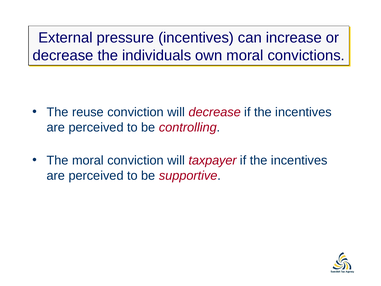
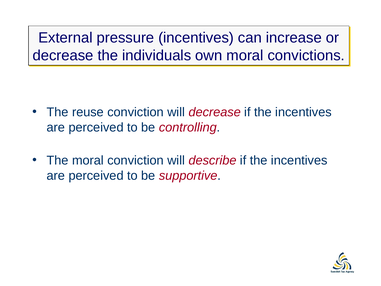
taxpayer: taxpayer -> describe
